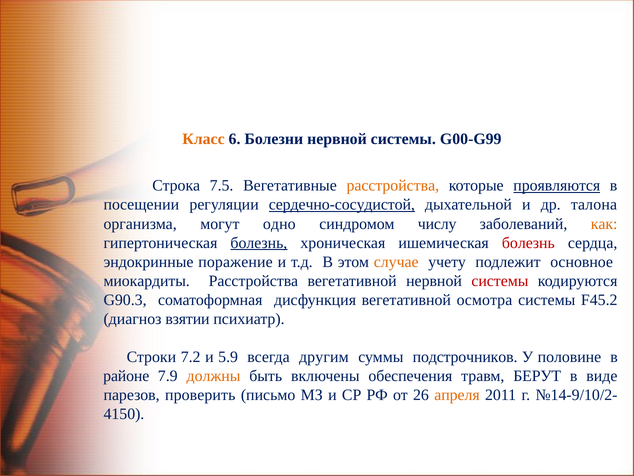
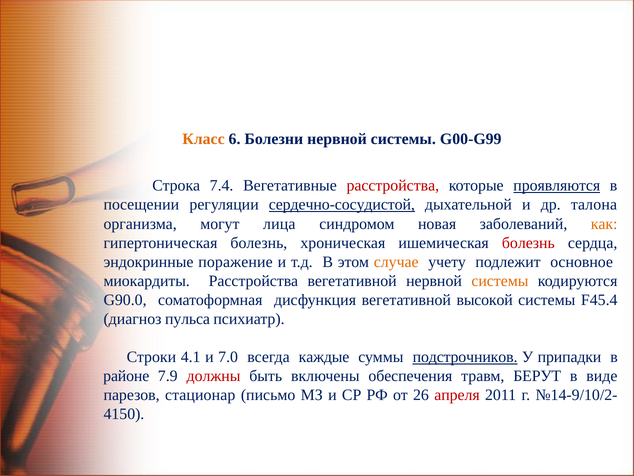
7.5: 7.5 -> 7.4
расстройства at (393, 185) colour: orange -> red
одно: одно -> лица
числу: числу -> новая
болезнь at (259, 243) underline: present -> none
системы at (500, 281) colour: red -> orange
G90.3: G90.3 -> G90.0
осмотра: осмотра -> высокой
F45.2: F45.2 -> F45.4
взятии: взятии -> пульса
7.2: 7.2 -> 4.1
5.9: 5.9 -> 7.0
другим: другим -> каждые
подстрочников underline: none -> present
половине: половине -> припадки
должны colour: orange -> red
проверить: проверить -> стационар
апреля colour: orange -> red
